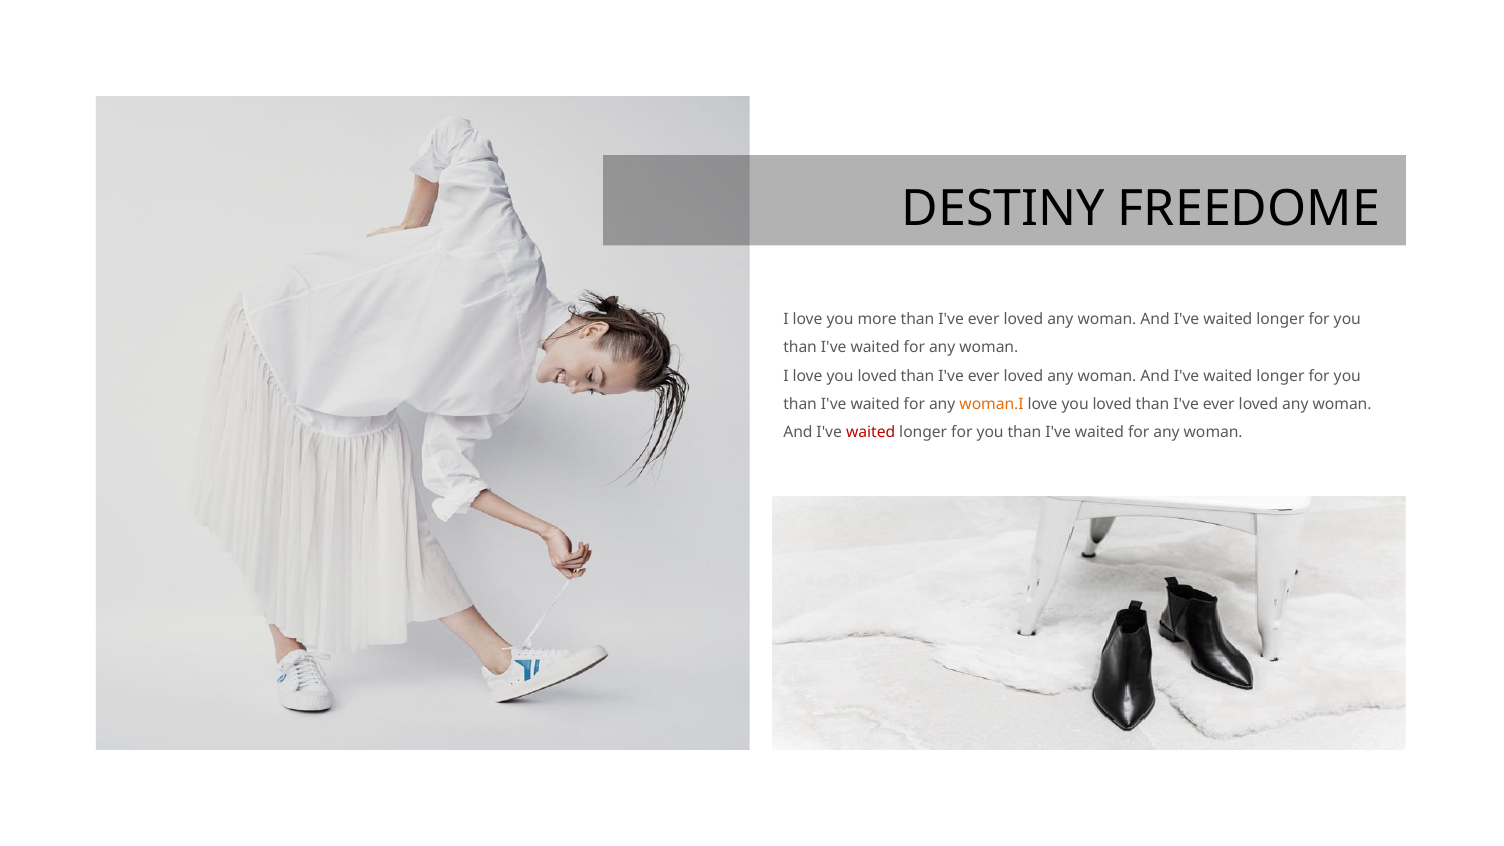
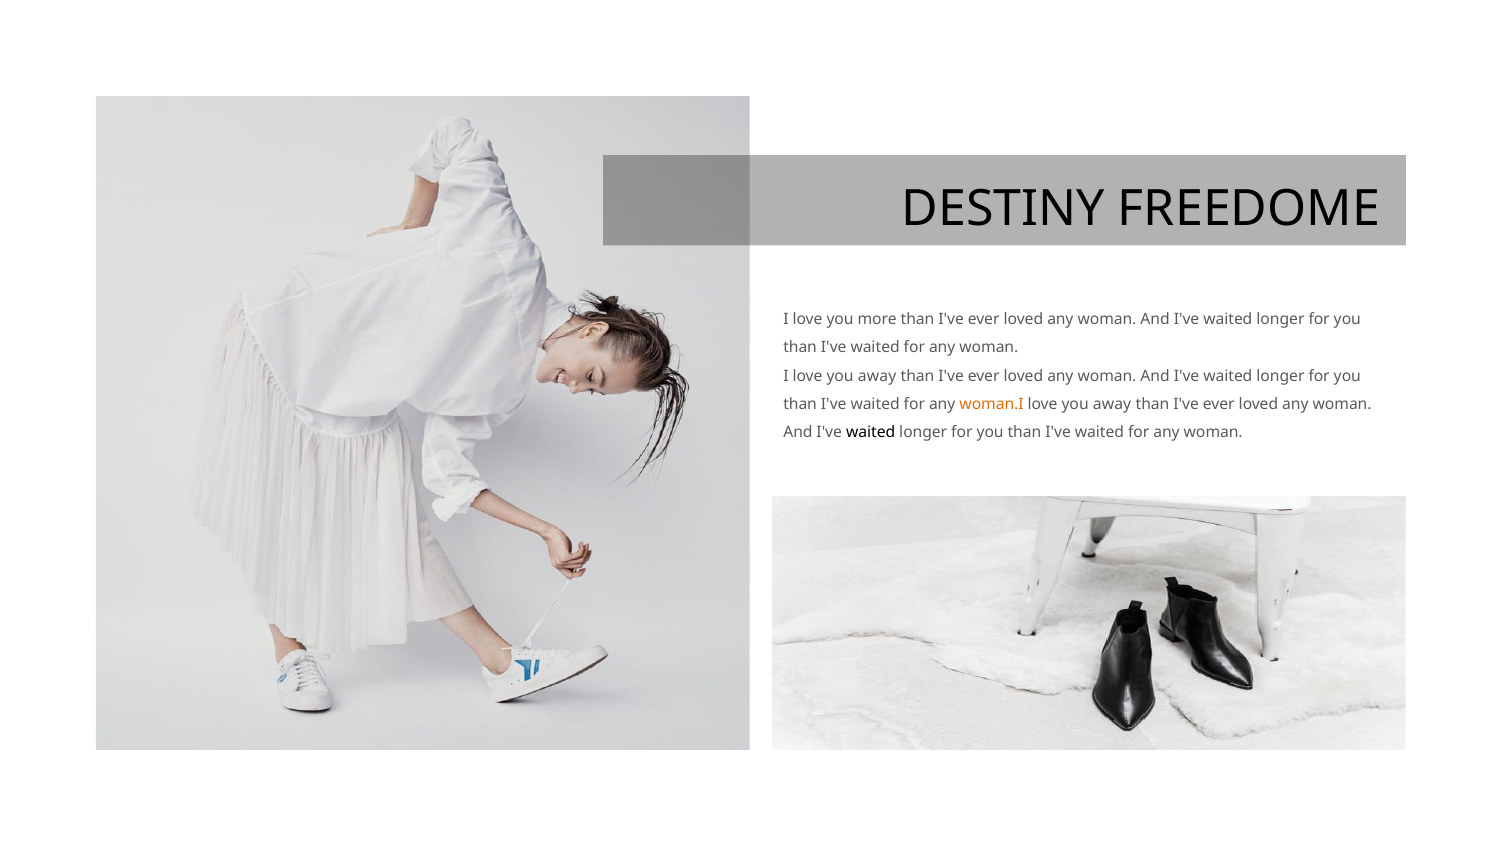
I love you loved: loved -> away
loved at (1112, 404): loved -> away
waited at (871, 433) colour: red -> black
